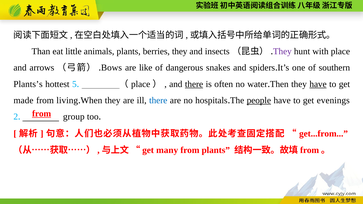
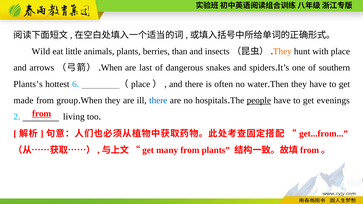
Than: Than -> Wild
berries they: they -> than
They at (282, 51) colour: purple -> orange
Bows at (111, 68): Bows -> When
like: like -> last
5: 5 -> 6
there at (194, 84) underline: present -> none
have at (318, 84) underline: present -> none
living: living -> group
group: group -> living
